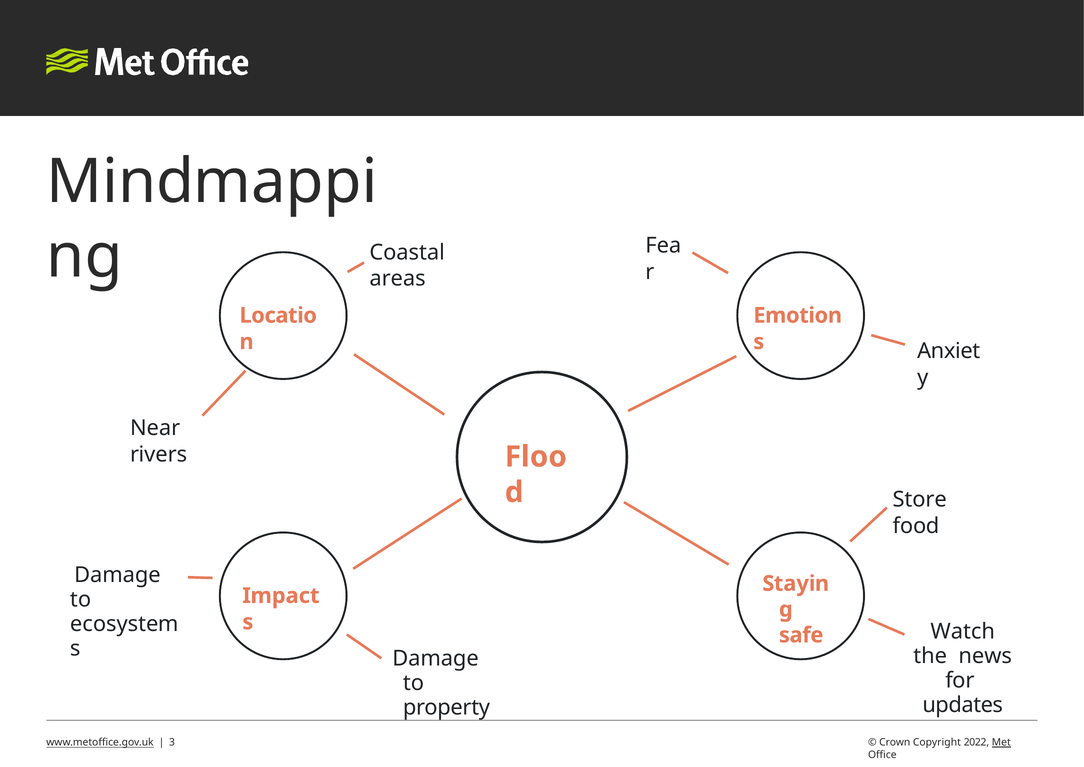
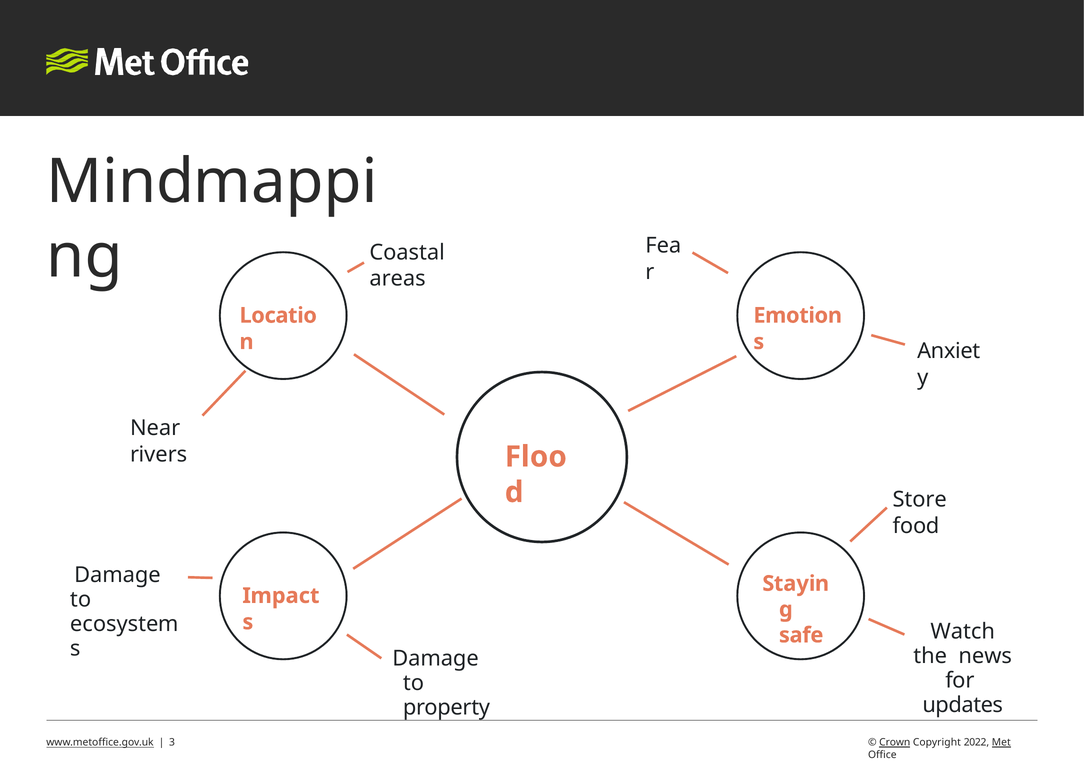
Crown underline: none -> present
